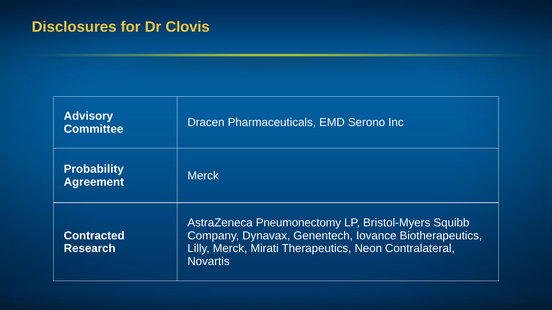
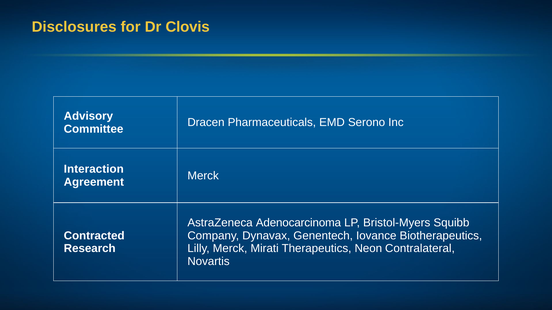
Probability: Probability -> Interaction
Pneumonectomy: Pneumonectomy -> Adenocarcinoma
